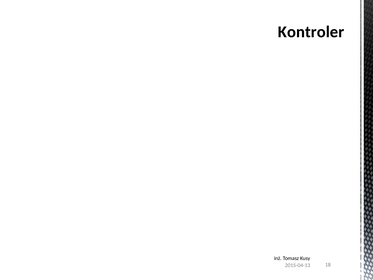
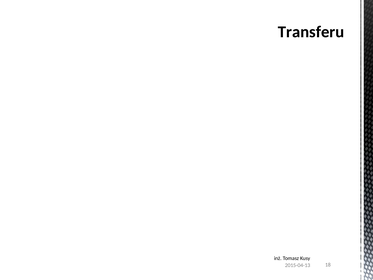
Kontroler: Kontroler -> Transferu
